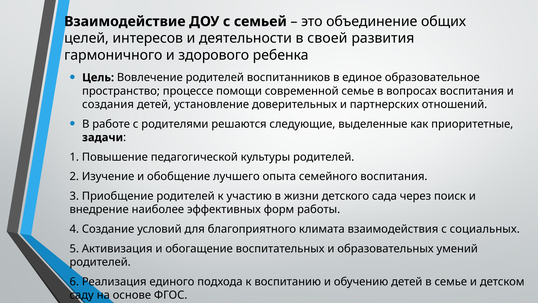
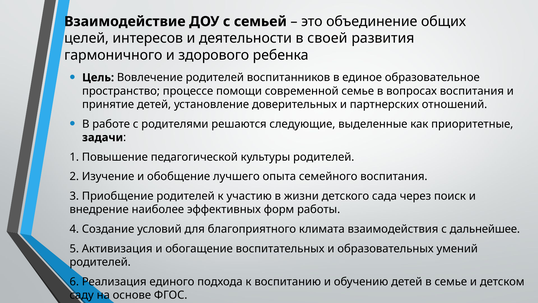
создания: создания -> принятие
социальных: социальных -> дальнейшее
